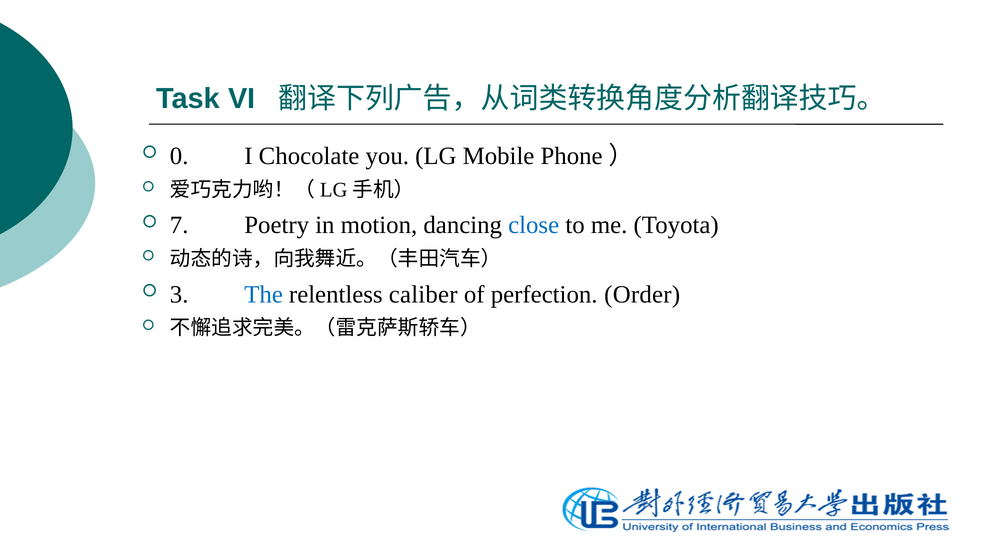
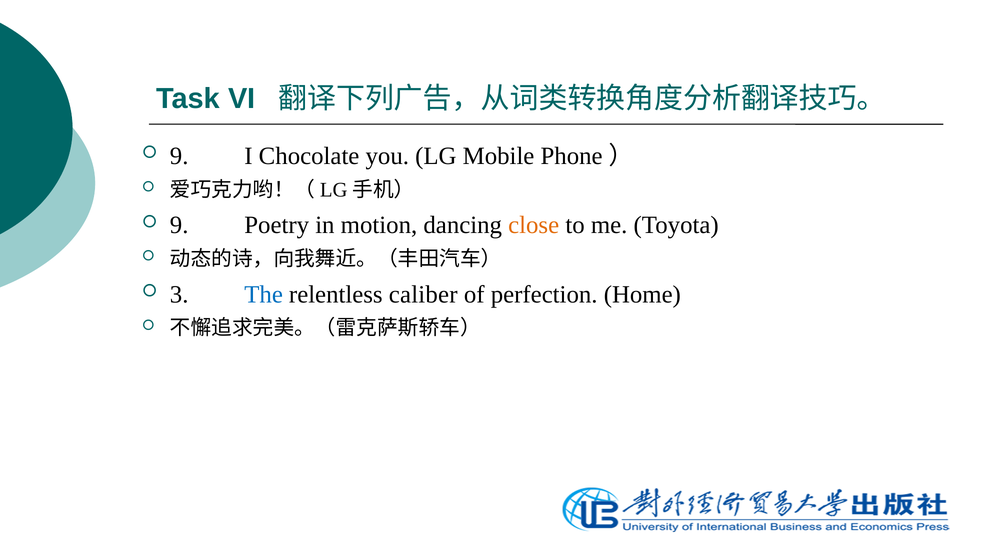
0 at (179, 156): 0 -> 9
7 at (179, 225): 7 -> 9
close colour: blue -> orange
Order: Order -> Home
